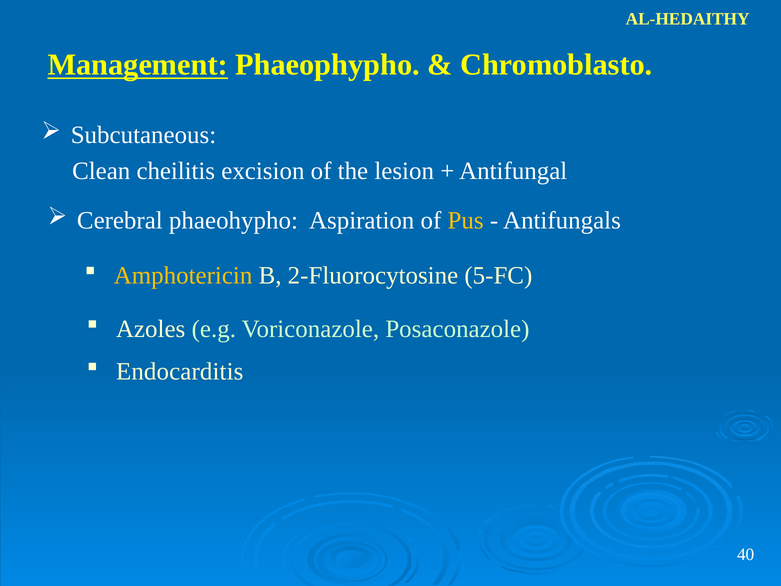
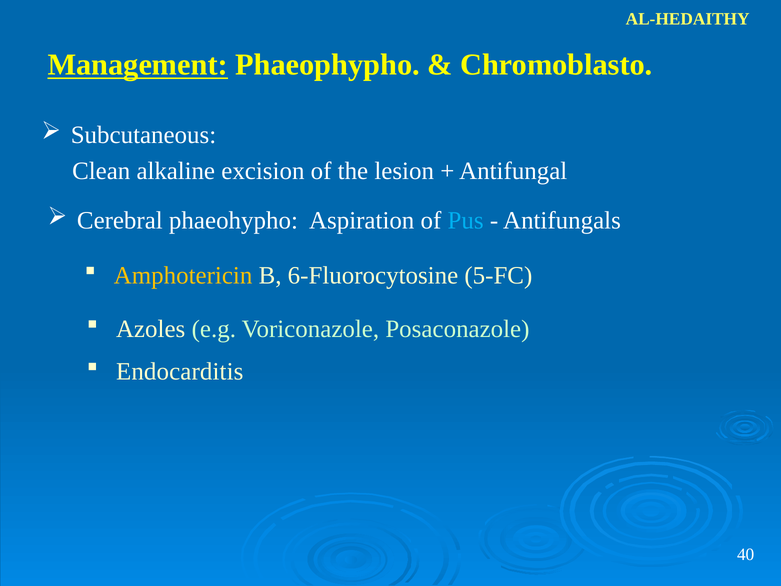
cheilitis: cheilitis -> alkaline
Pus colour: yellow -> light blue
2-Fluorocytosine: 2-Fluorocytosine -> 6-Fluorocytosine
